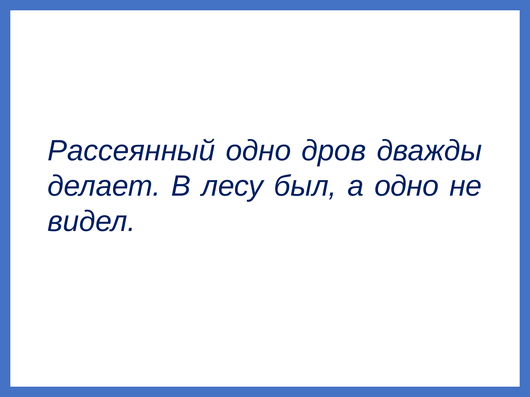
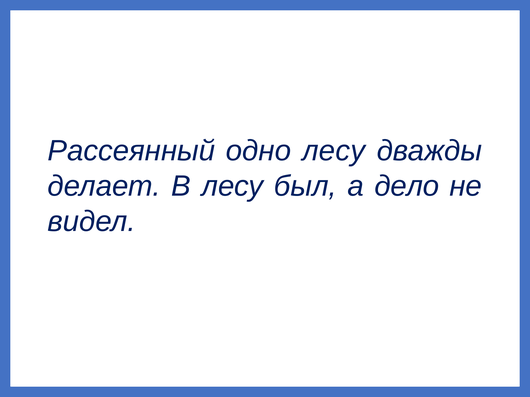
одно дров: дров -> лесу
а одно: одно -> дело
